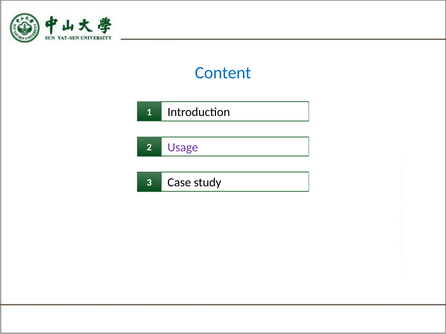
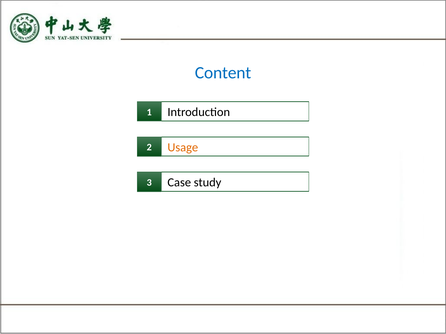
Usage colour: purple -> orange
